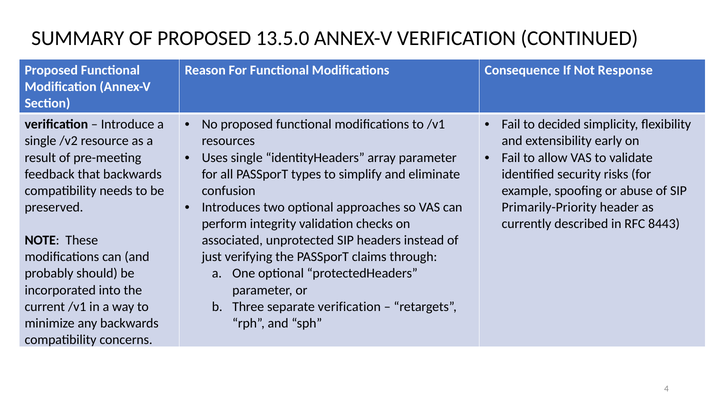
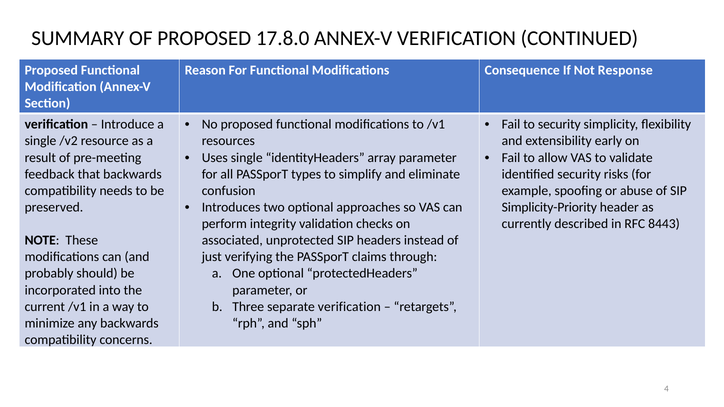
13.5.0: 13.5.0 -> 17.8.0
to decided: decided -> security
Primarily-Priority: Primarily-Priority -> Simplicity-Priority
